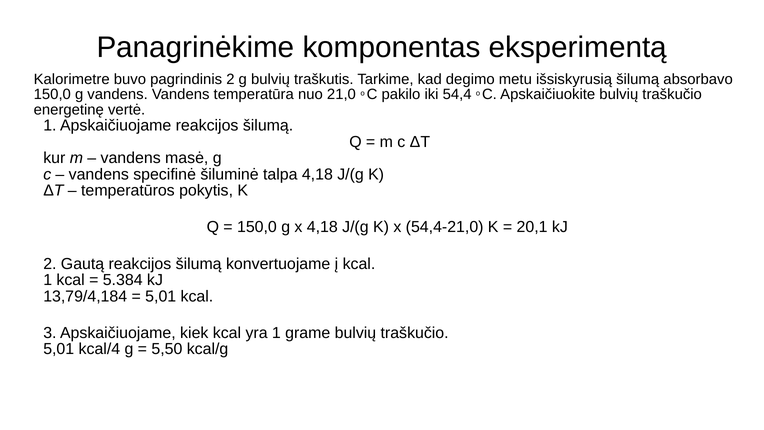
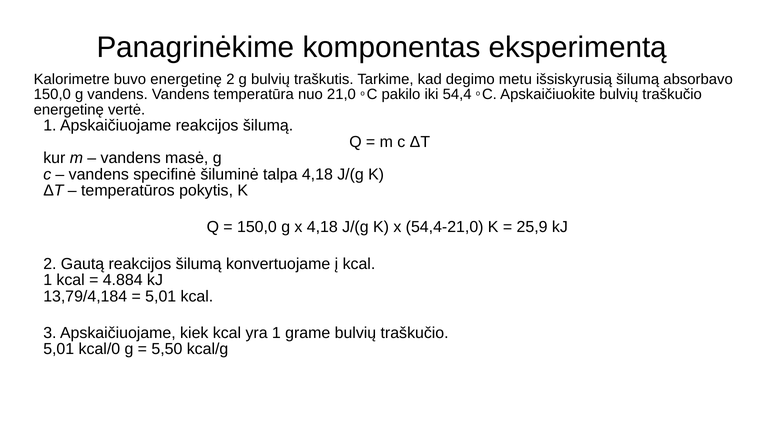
buvo pagrindinis: pagrindinis -> energetinę
20,1: 20,1 -> 25,9
5.384: 5.384 -> 4.884
kcal/4: kcal/4 -> kcal/0
